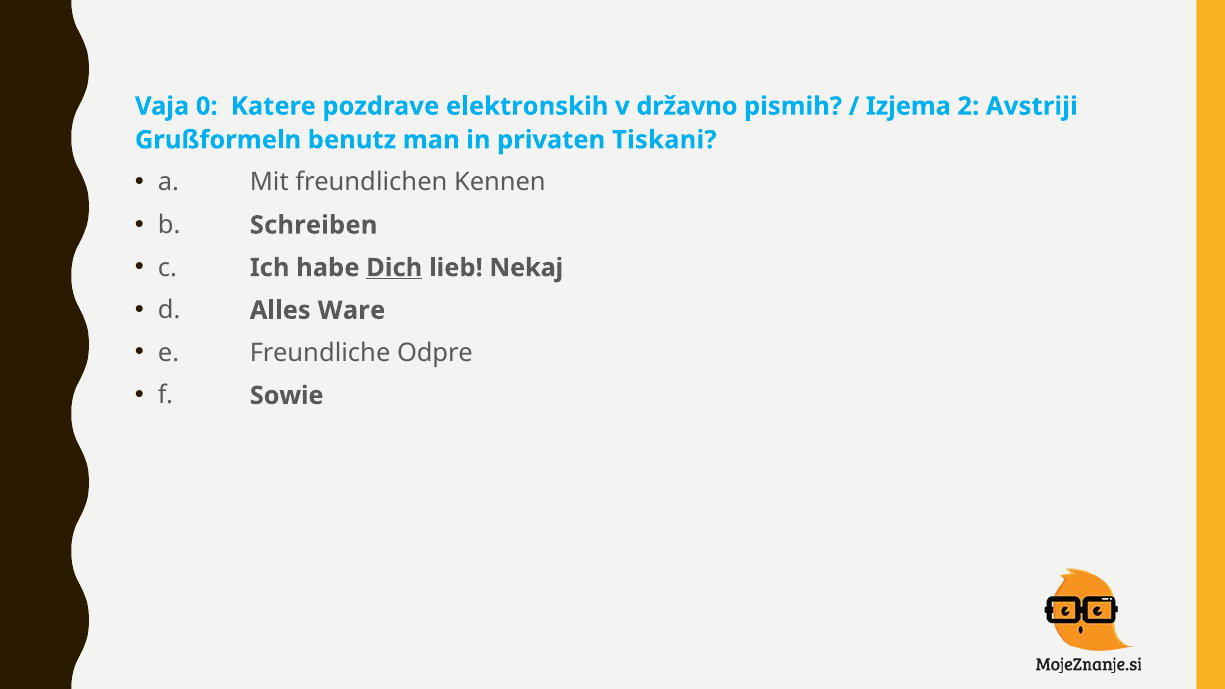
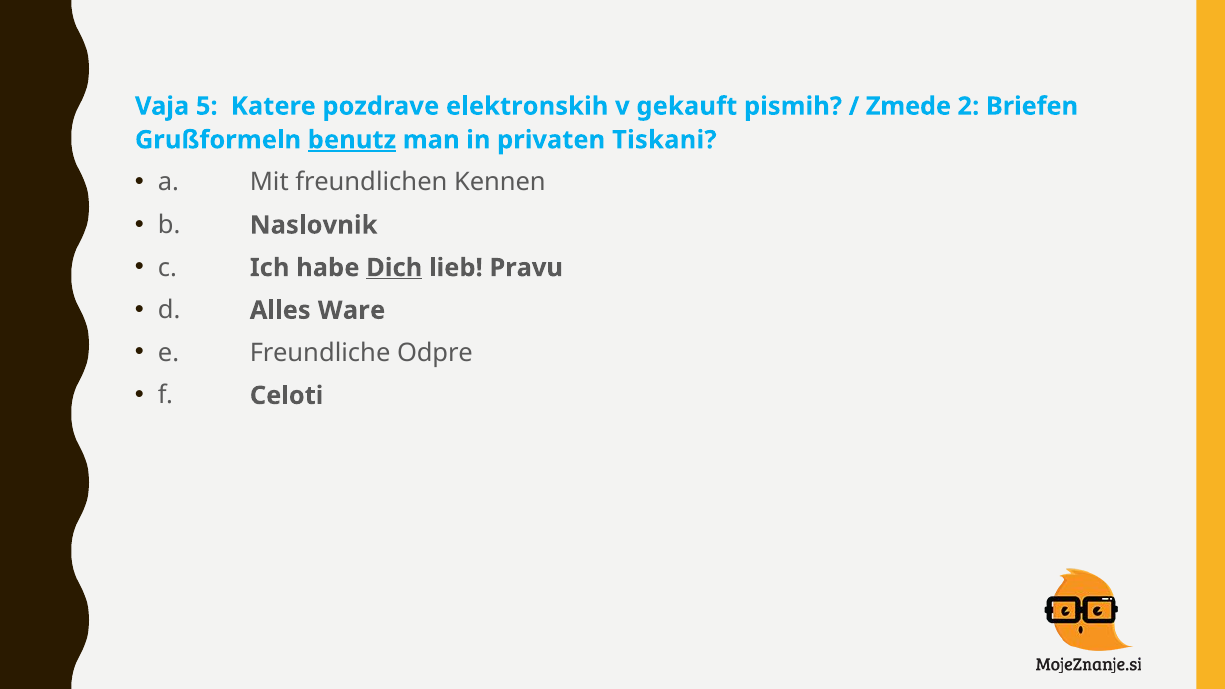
0: 0 -> 5
državno: državno -> gekauft
Izjema: Izjema -> Zmede
Avstriji: Avstriji -> Briefen
benutz underline: none -> present
Schreiben: Schreiben -> Naslovnik
Nekaj: Nekaj -> Pravu
Sowie: Sowie -> Celoti
